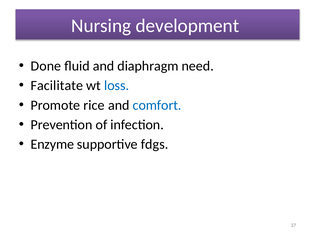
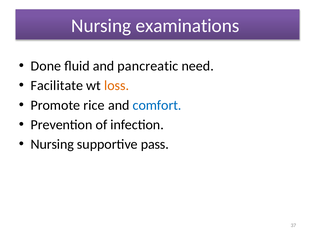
development: development -> examinations
diaphragm: diaphragm -> pancreatic
loss colour: blue -> orange
Enzyme at (52, 145): Enzyme -> Nursing
fdgs: fdgs -> pass
